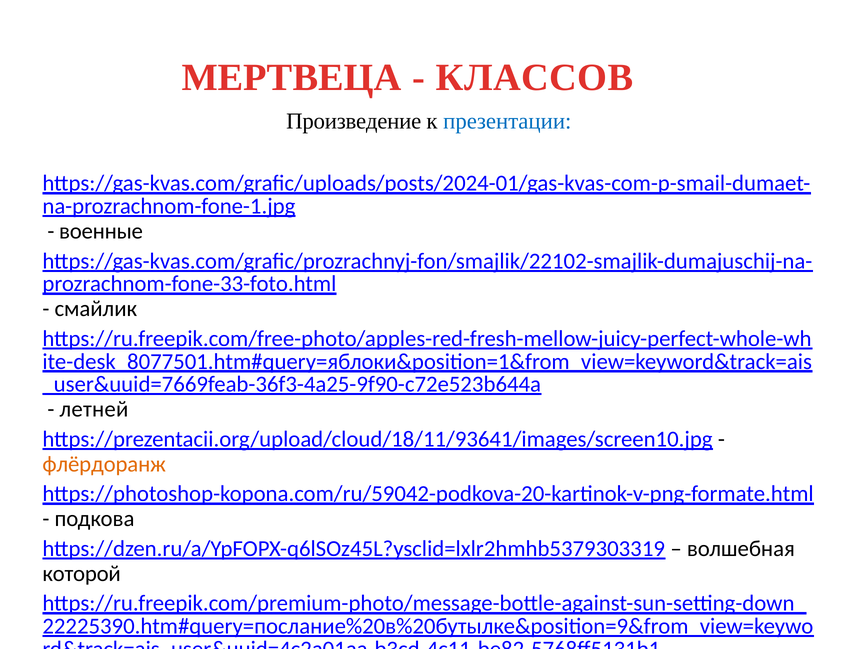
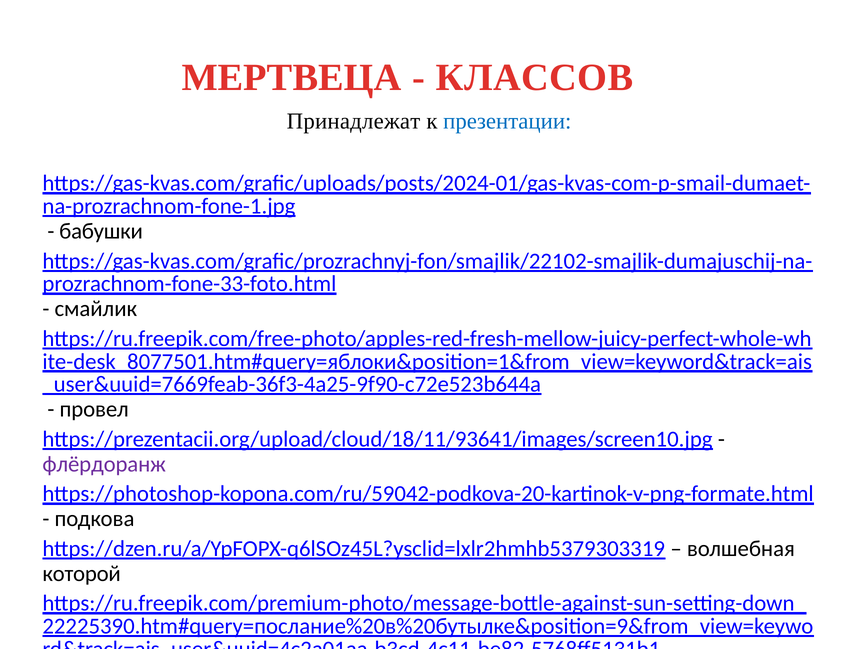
Произведение: Произведение -> Принадлежат
военные: военные -> бабушки
летней: летней -> провел
флёрдоранж colour: orange -> purple
